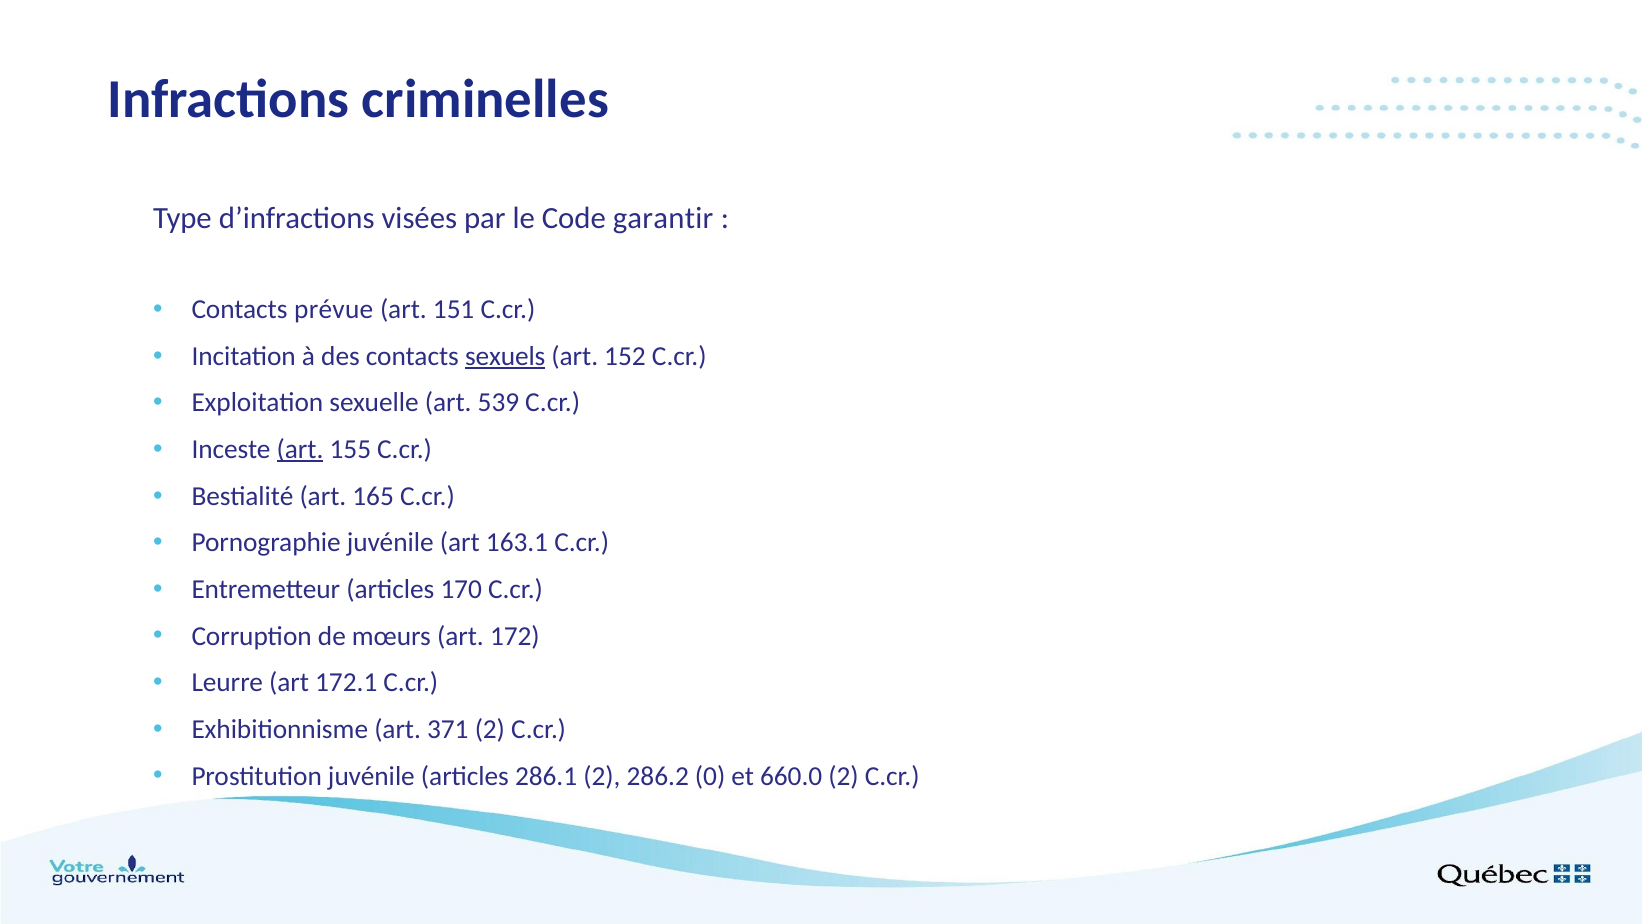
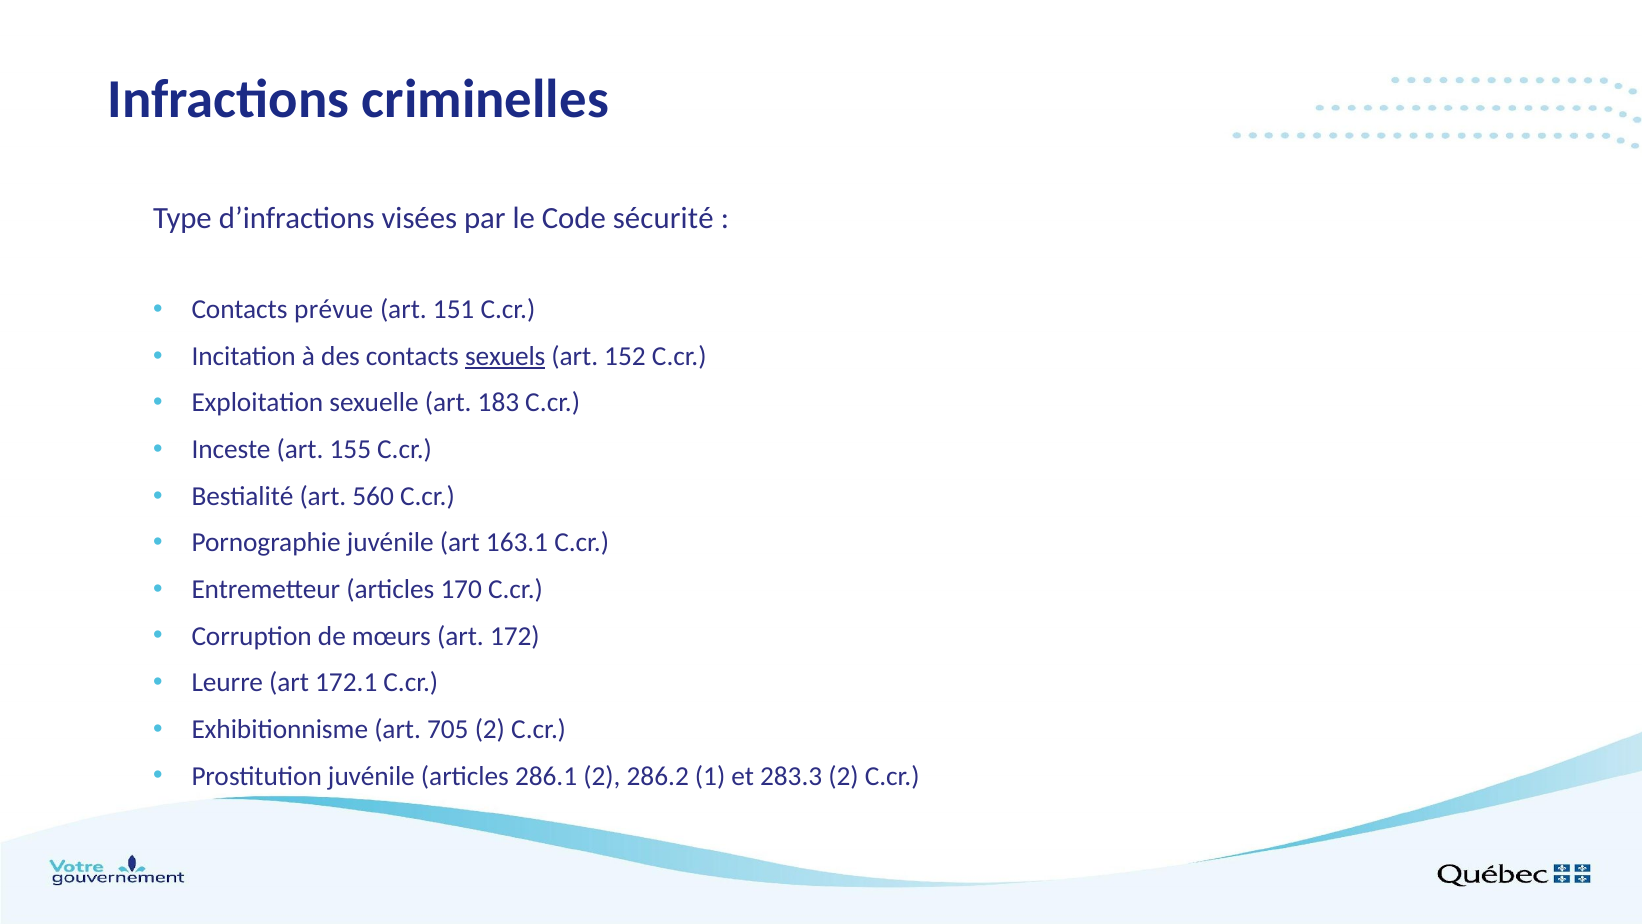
garantir: garantir -> sécurité
539: 539 -> 183
art at (300, 449) underline: present -> none
165: 165 -> 560
371: 371 -> 705
0: 0 -> 1
660.0: 660.0 -> 283.3
